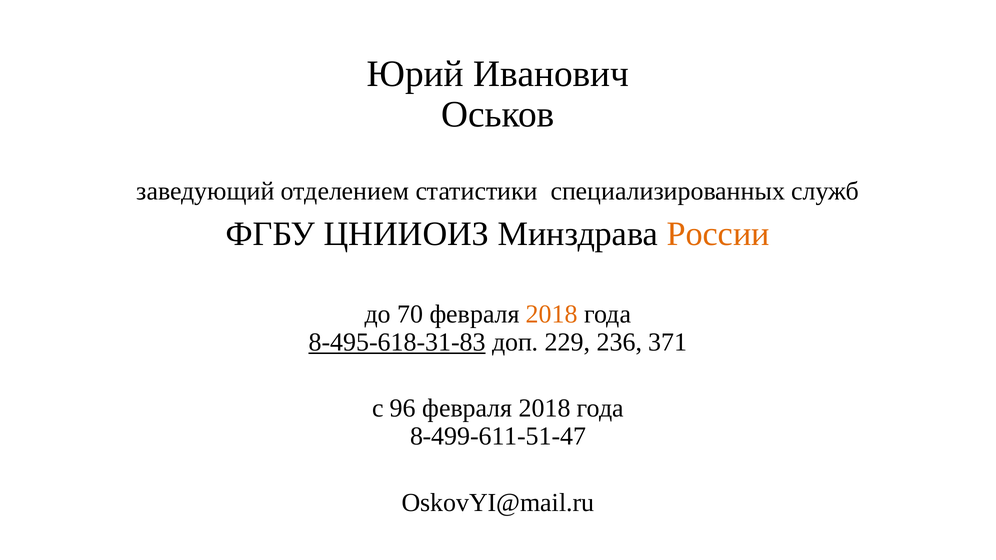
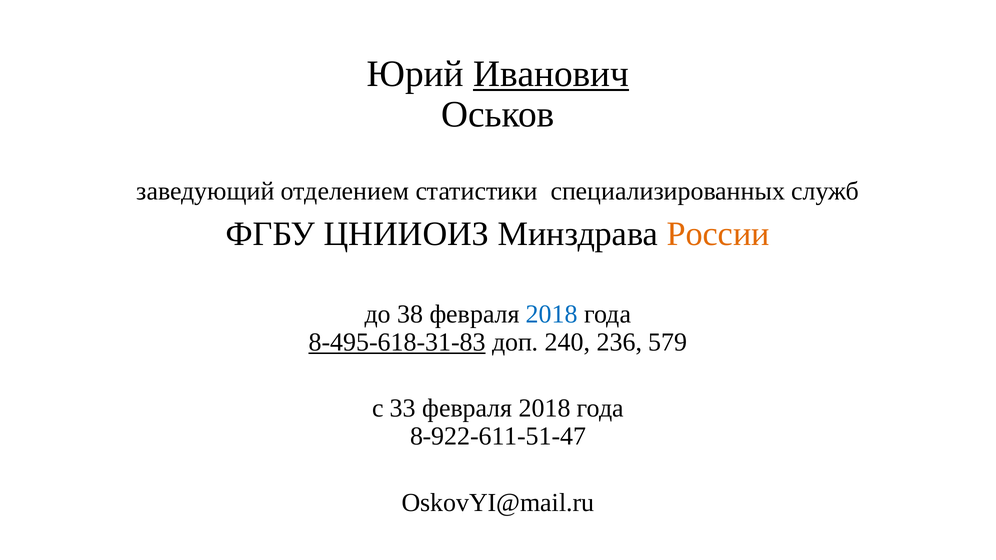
Иванович underline: none -> present
70: 70 -> 38
2018 at (552, 314) colour: orange -> blue
229: 229 -> 240
371: 371 -> 579
96: 96 -> 33
8-499-611-51-47: 8-499-611-51-47 -> 8-922-611-51-47
